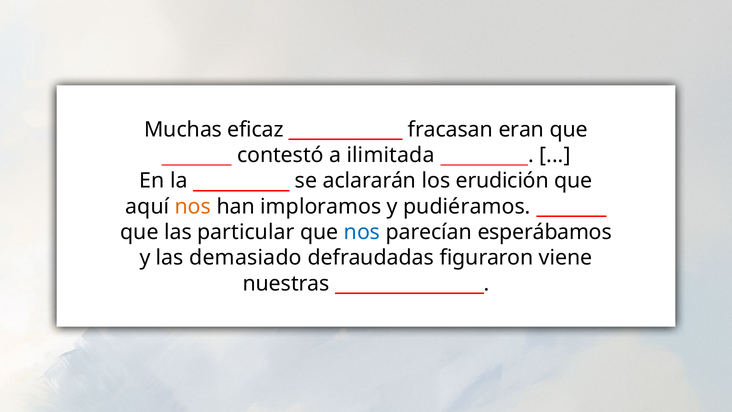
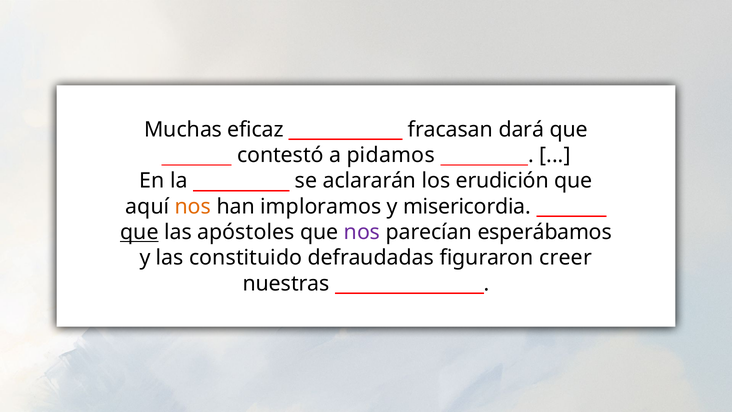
eran: eran -> dará
ilimitada: ilimitada -> pidamos
pudiéramos: pudiéramos -> misericordia
que at (139, 232) underline: none -> present
particular: particular -> apóstoles
nos at (362, 232) colour: blue -> purple
demasiado: demasiado -> constituido
viene: viene -> creer
